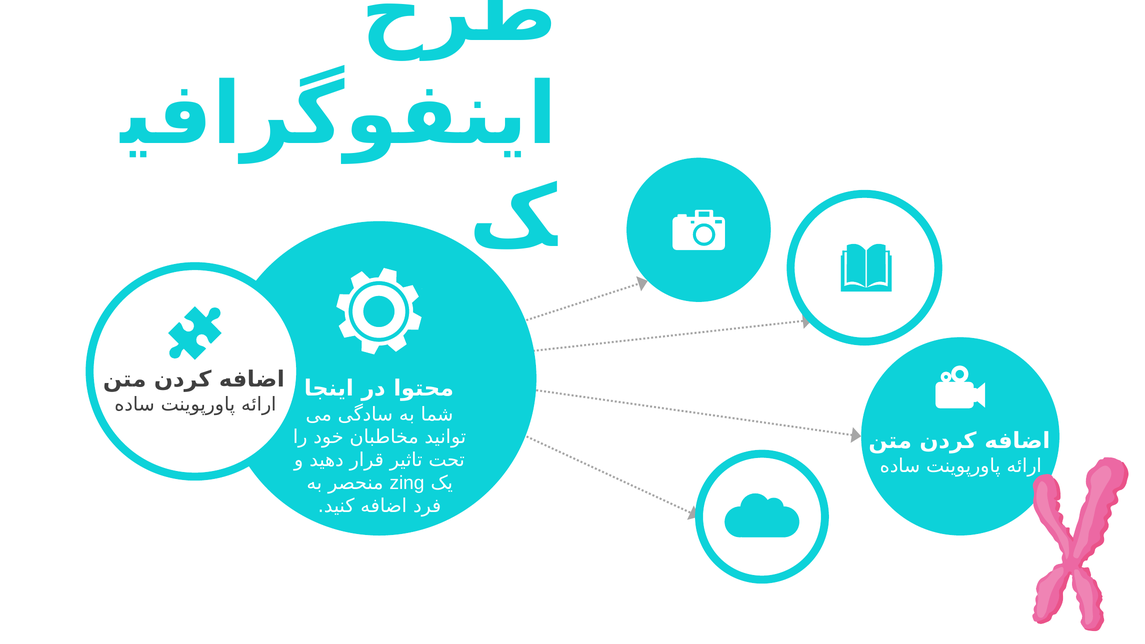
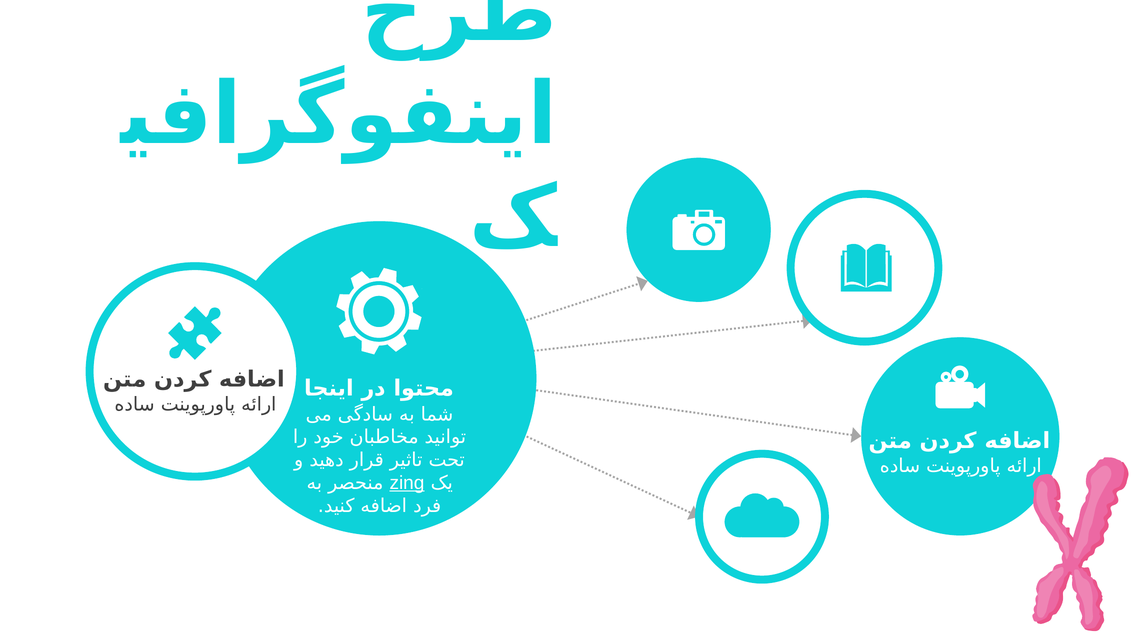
zing underline: none -> present
